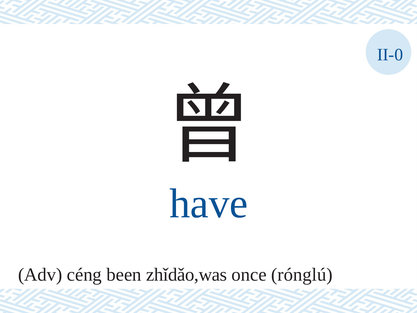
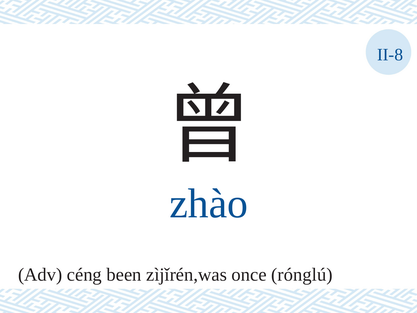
II-0: II-0 -> II-8
have: have -> zhào
zhǐdǎo,was: zhǐdǎo,was -> zìjǐrén,was
